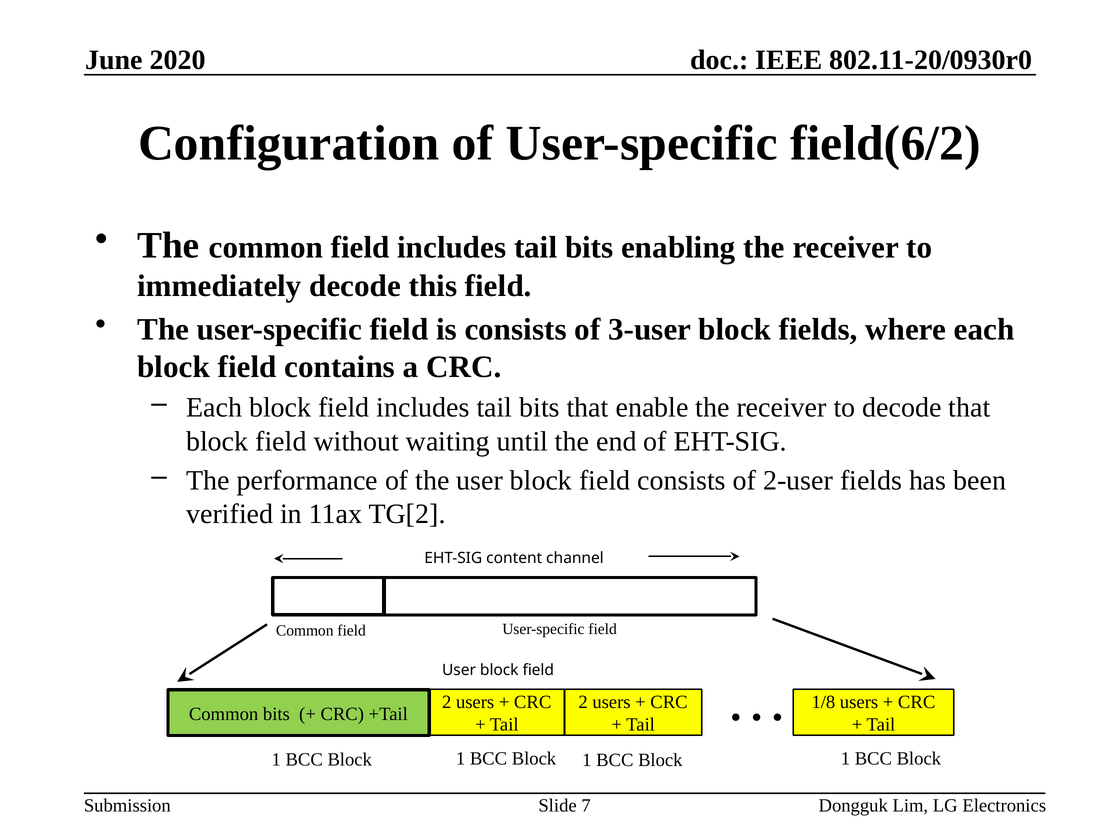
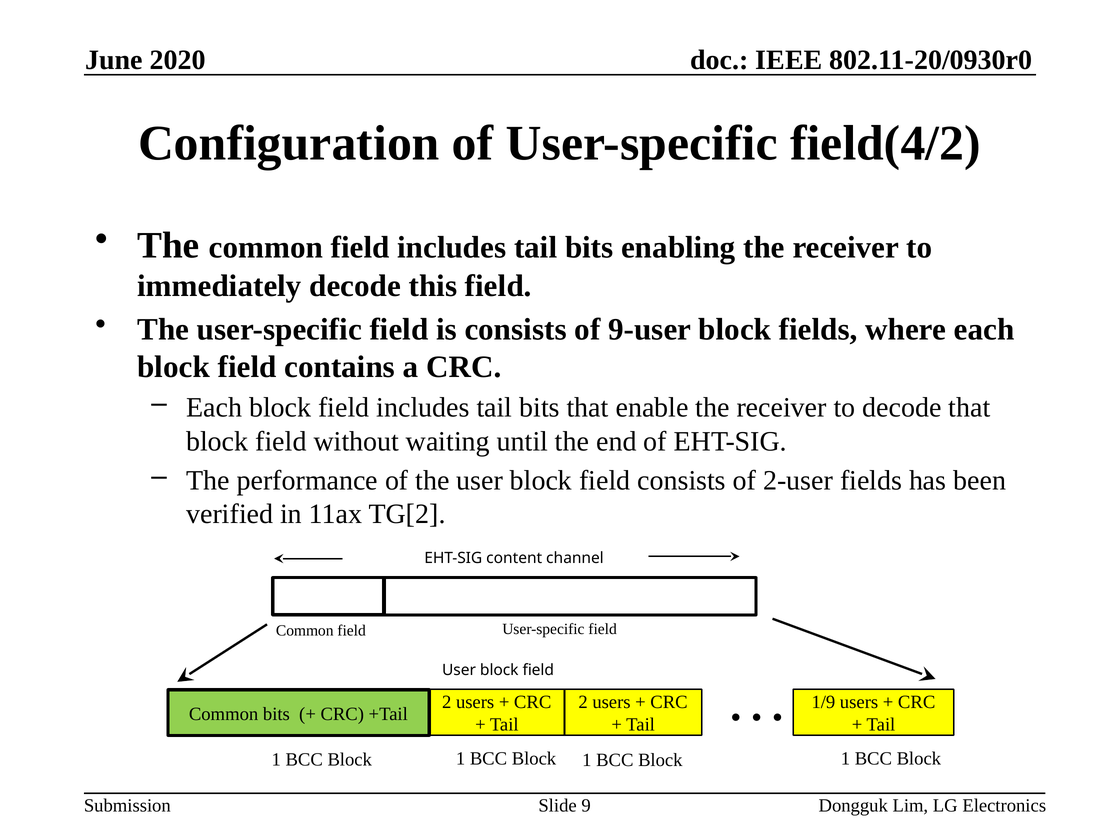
field(6/2: field(6/2 -> field(4/2
3-user: 3-user -> 9-user
1/8: 1/8 -> 1/9
7: 7 -> 9
